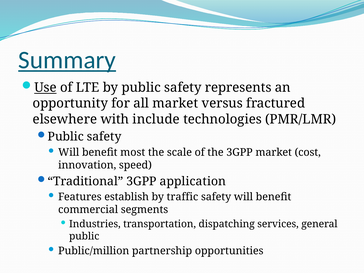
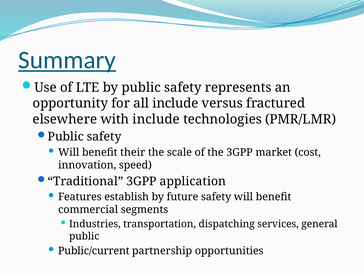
Use underline: present -> none
all market: market -> include
most: most -> their
traffic: traffic -> future
Public/million: Public/million -> Public/current
